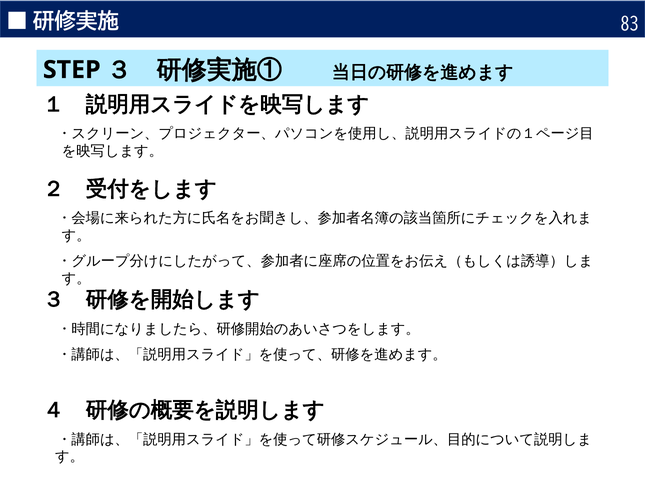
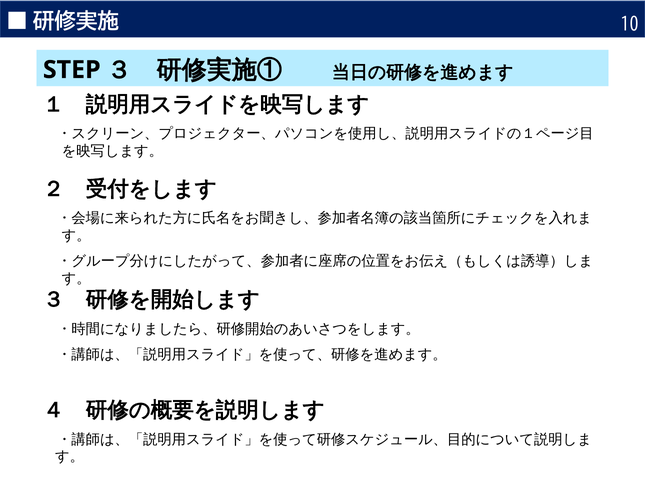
83: 83 -> 10
